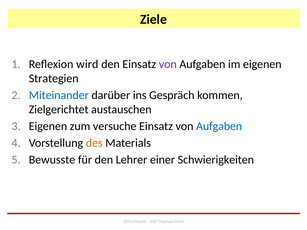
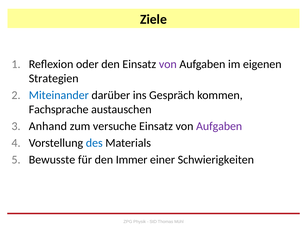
wird: wird -> oder
Zielgerichtet: Zielgerichtet -> Fachsprache
Eigenen at (48, 126): Eigenen -> Anhand
Aufgaben at (219, 126) colour: blue -> purple
des colour: orange -> blue
Lehrer: Lehrer -> Immer
